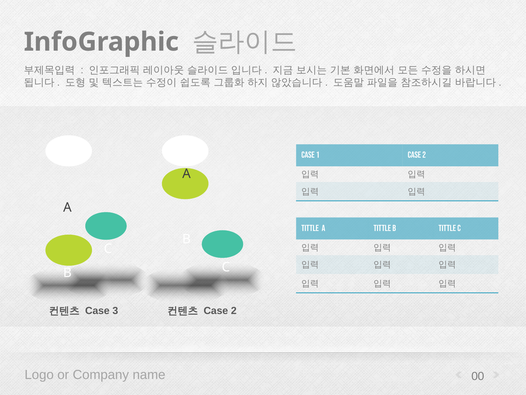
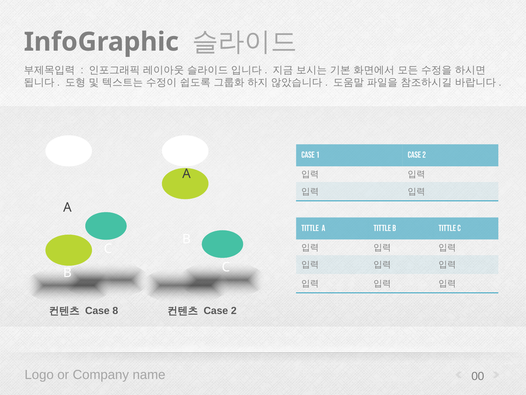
3: 3 -> 8
